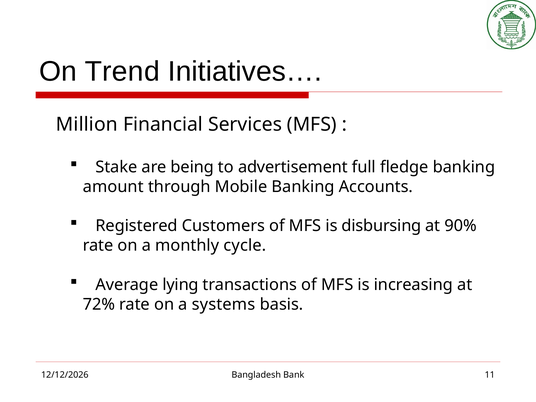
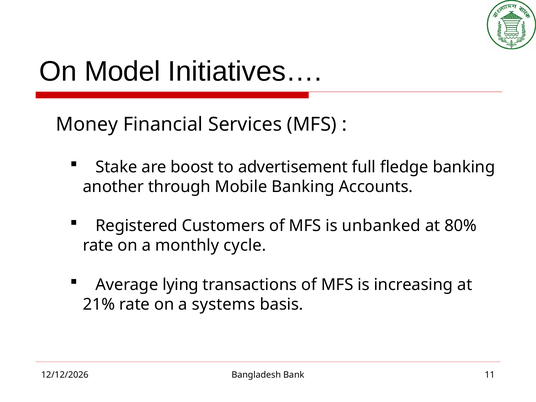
Trend: Trend -> Model
Million: Million -> Money
being: being -> boost
amount: amount -> another
disbursing: disbursing -> unbanked
90%: 90% -> 80%
72%: 72% -> 21%
